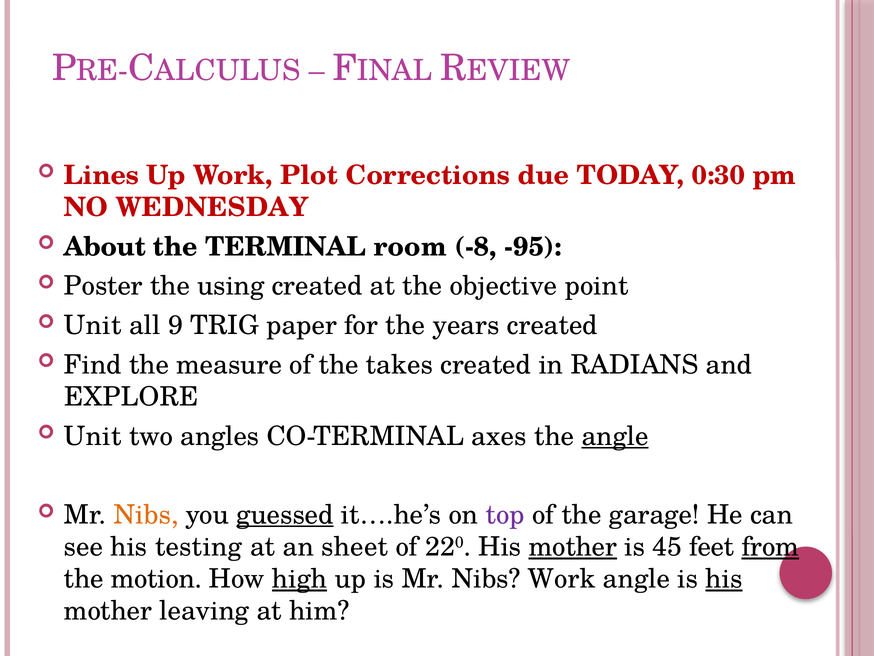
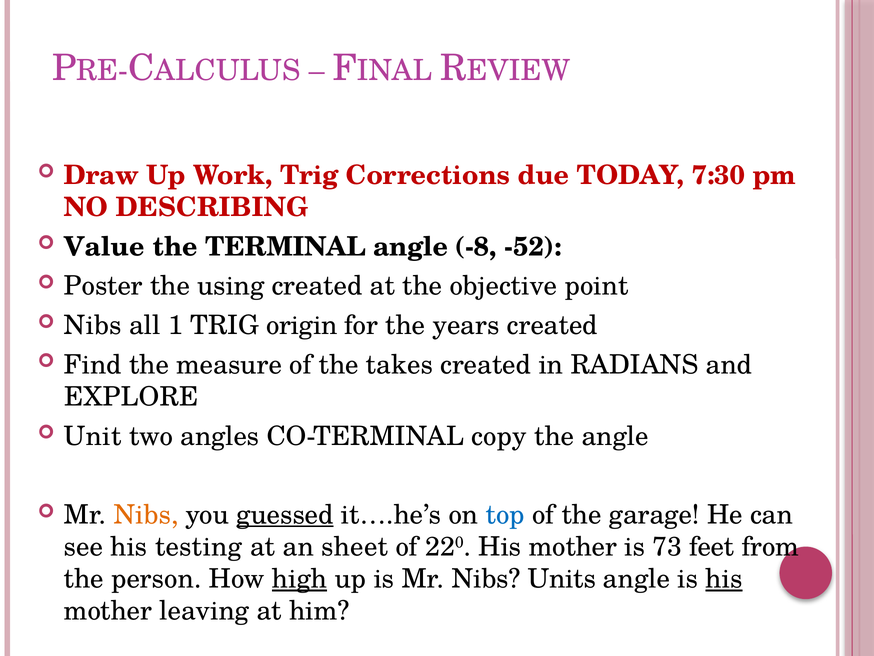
Lines: Lines -> Draw
Work Plot: Plot -> Trig
0:30: 0:30 -> 7:30
WEDNESDAY: WEDNESDAY -> DESCRIBING
About: About -> Value
TERMINAL room: room -> angle
-95: -95 -> -52
Unit at (93, 325): Unit -> Nibs
9: 9 -> 1
paper: paper -> origin
axes: axes -> copy
angle at (615, 436) underline: present -> none
top colour: purple -> blue
mother at (573, 547) underline: present -> none
45: 45 -> 73
from underline: present -> none
motion: motion -> person
Nibs Work: Work -> Units
